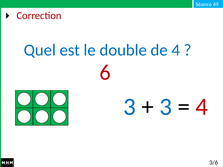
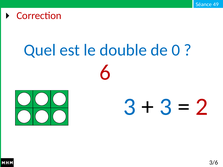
de 4: 4 -> 0
4 at (202, 107): 4 -> 2
